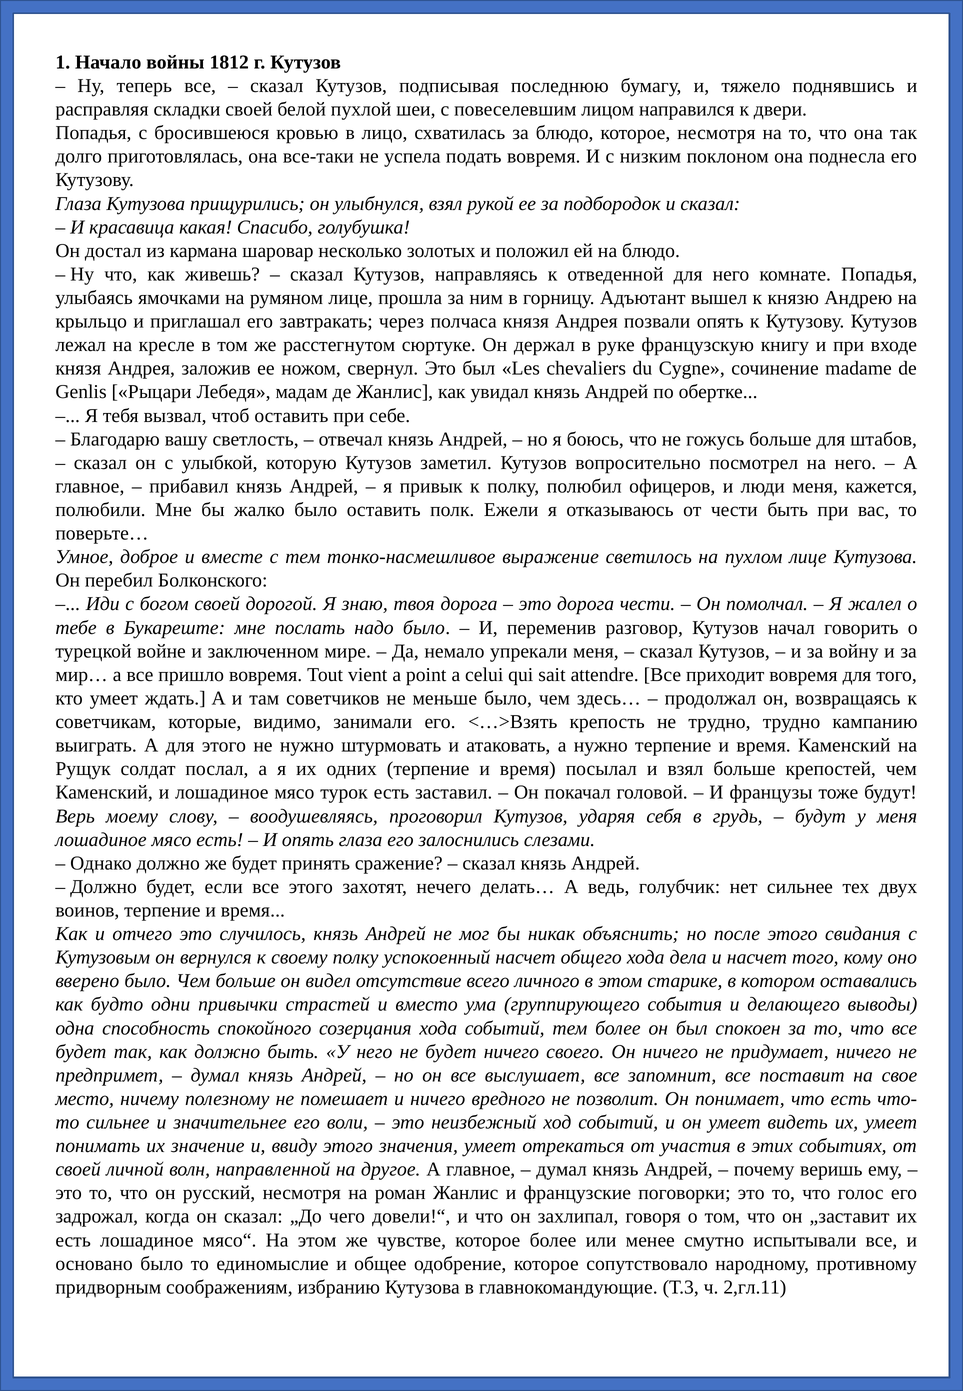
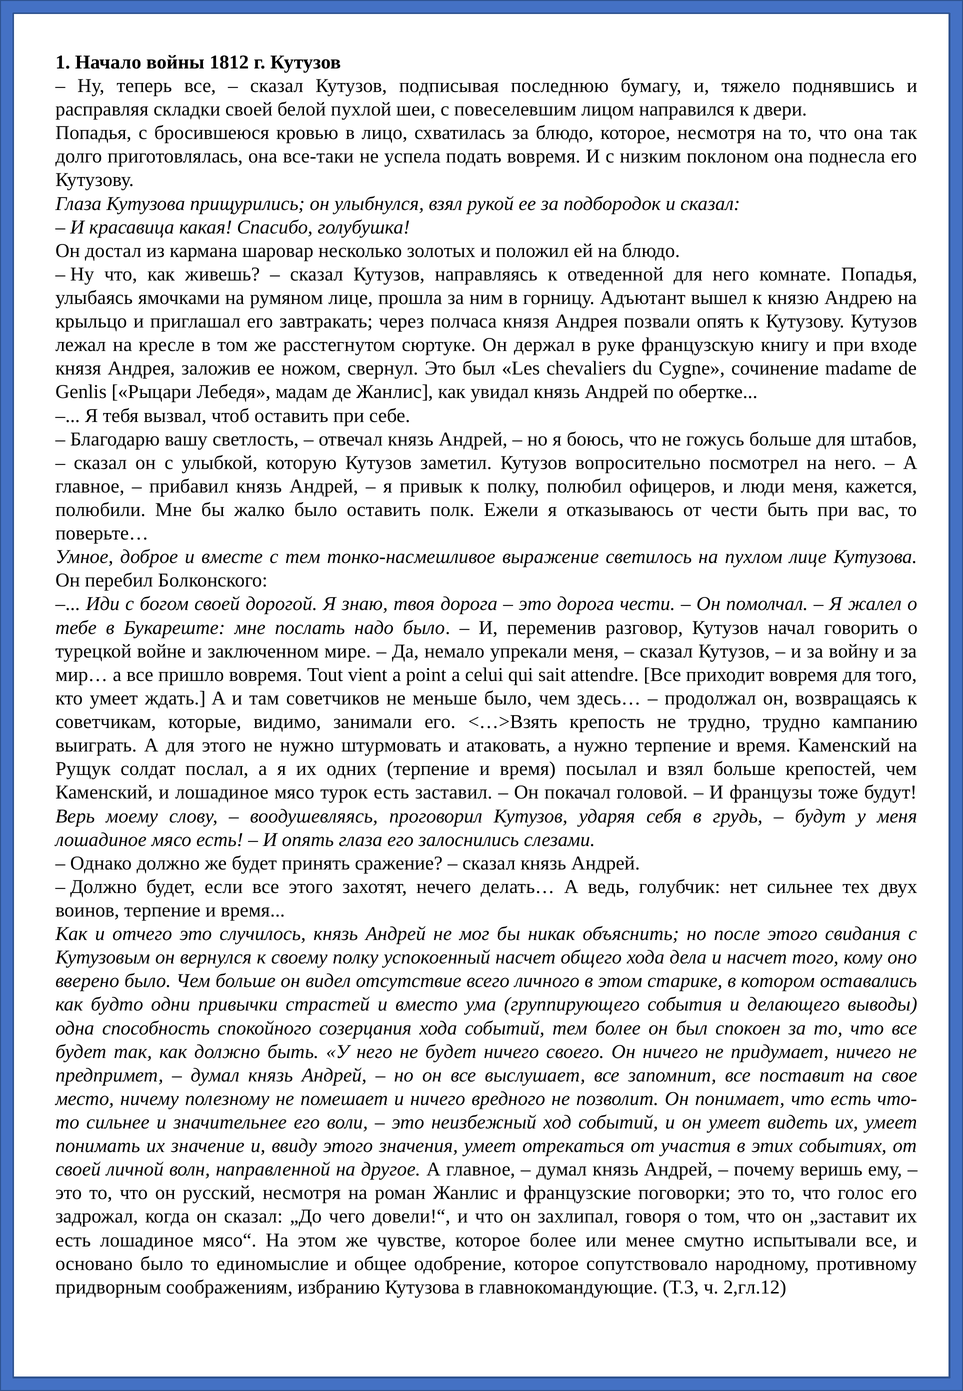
2,гл.11: 2,гл.11 -> 2,гл.12
